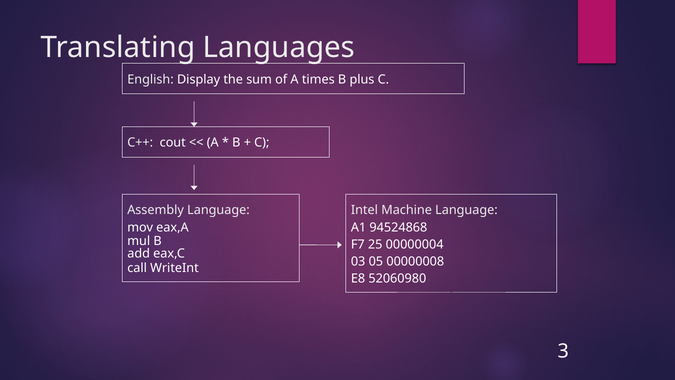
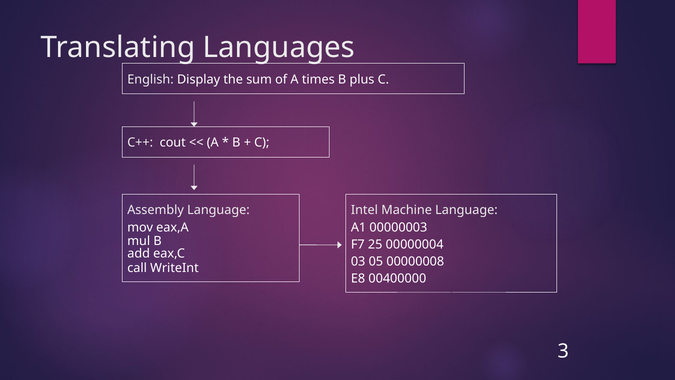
94524868: 94524868 -> 00000003
52060980: 52060980 -> 00400000
